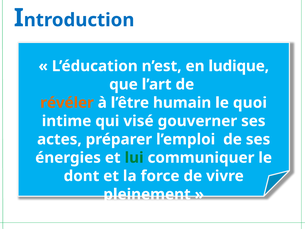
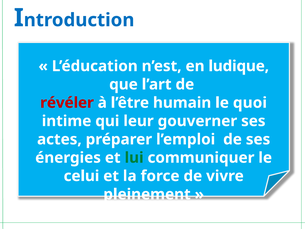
révéler colour: orange -> red
visé: visé -> leur
dont: dont -> celui
